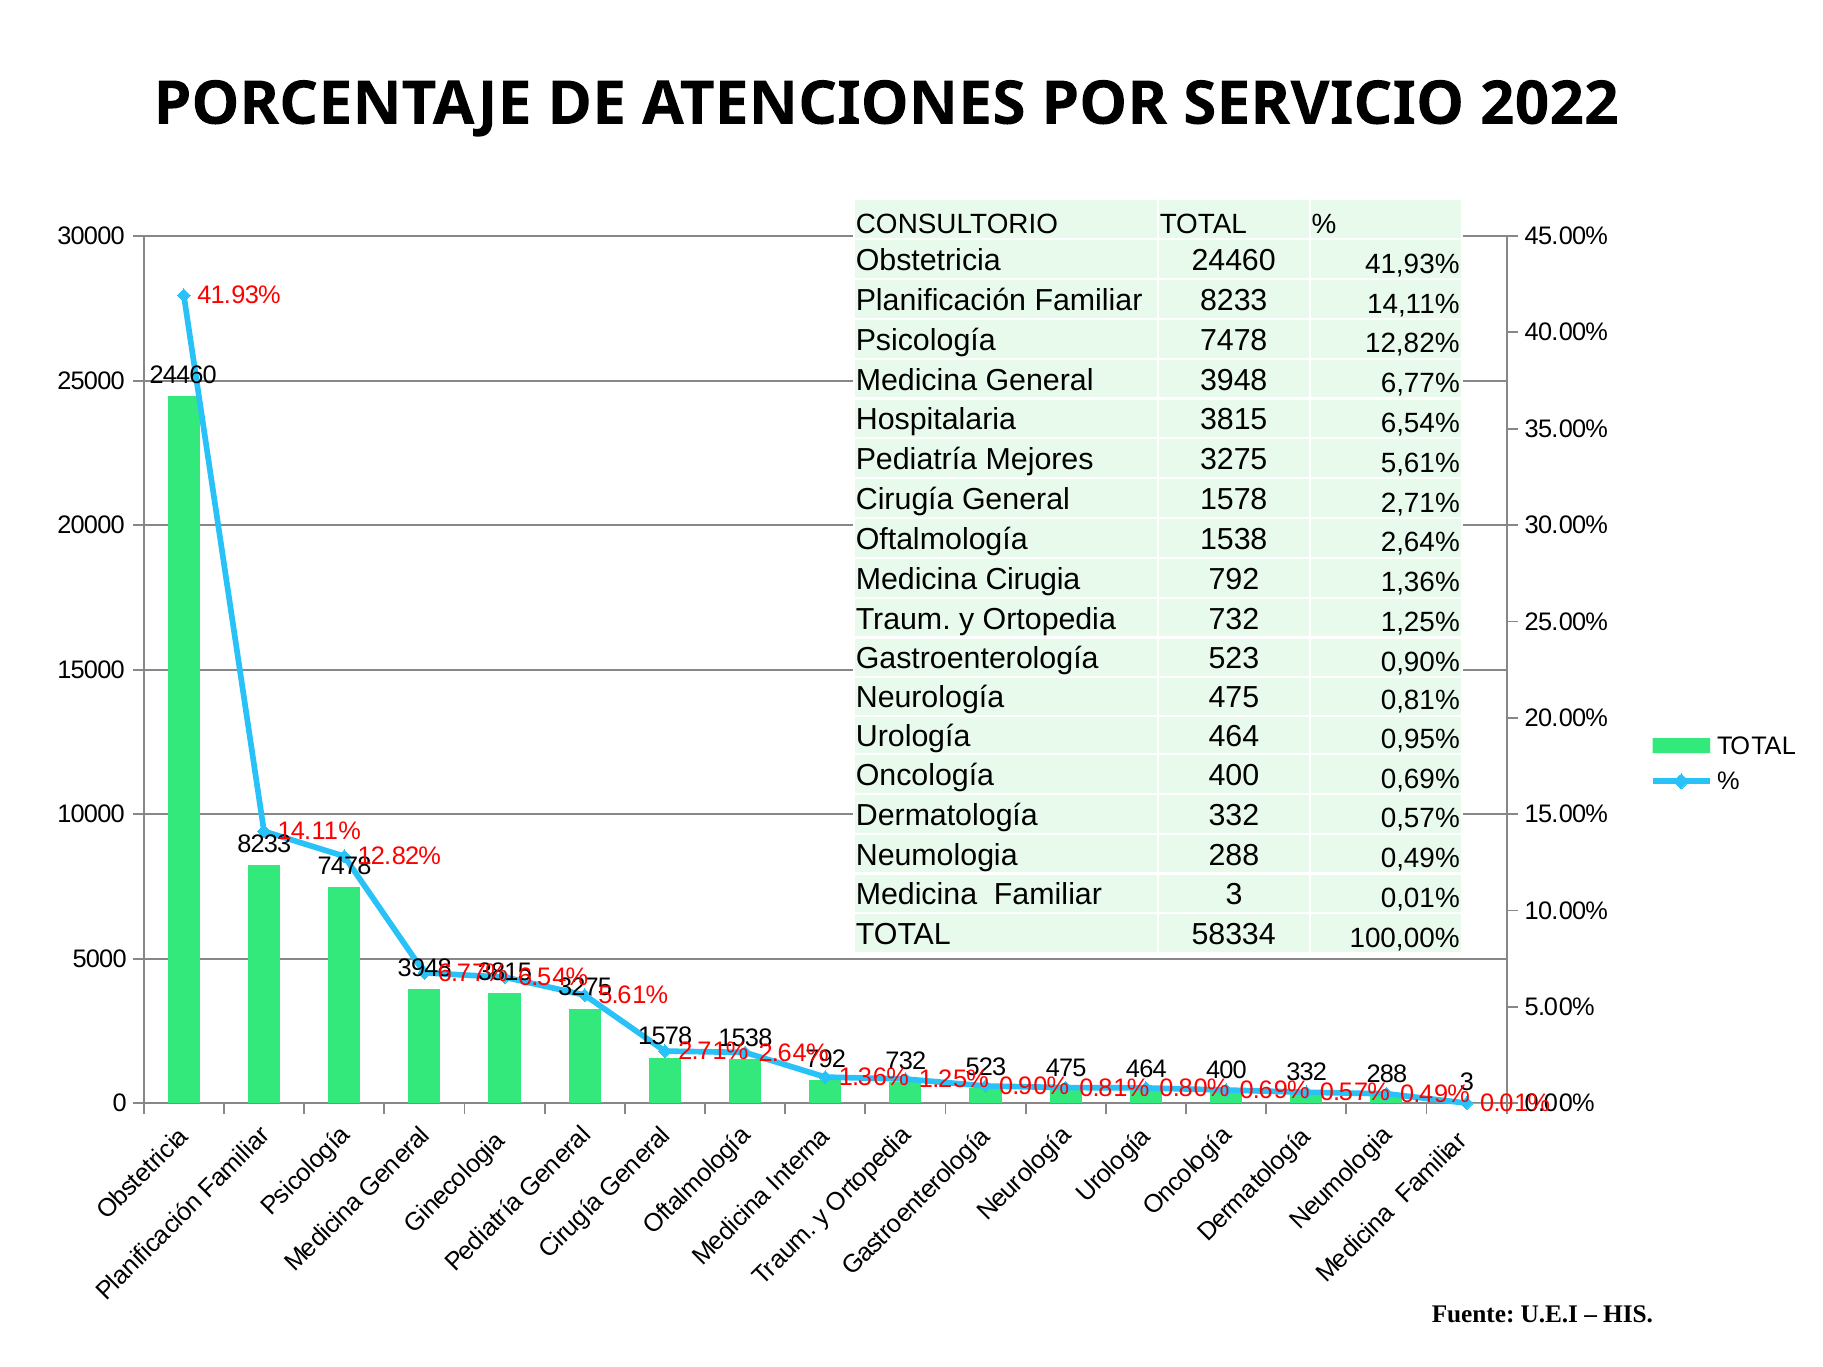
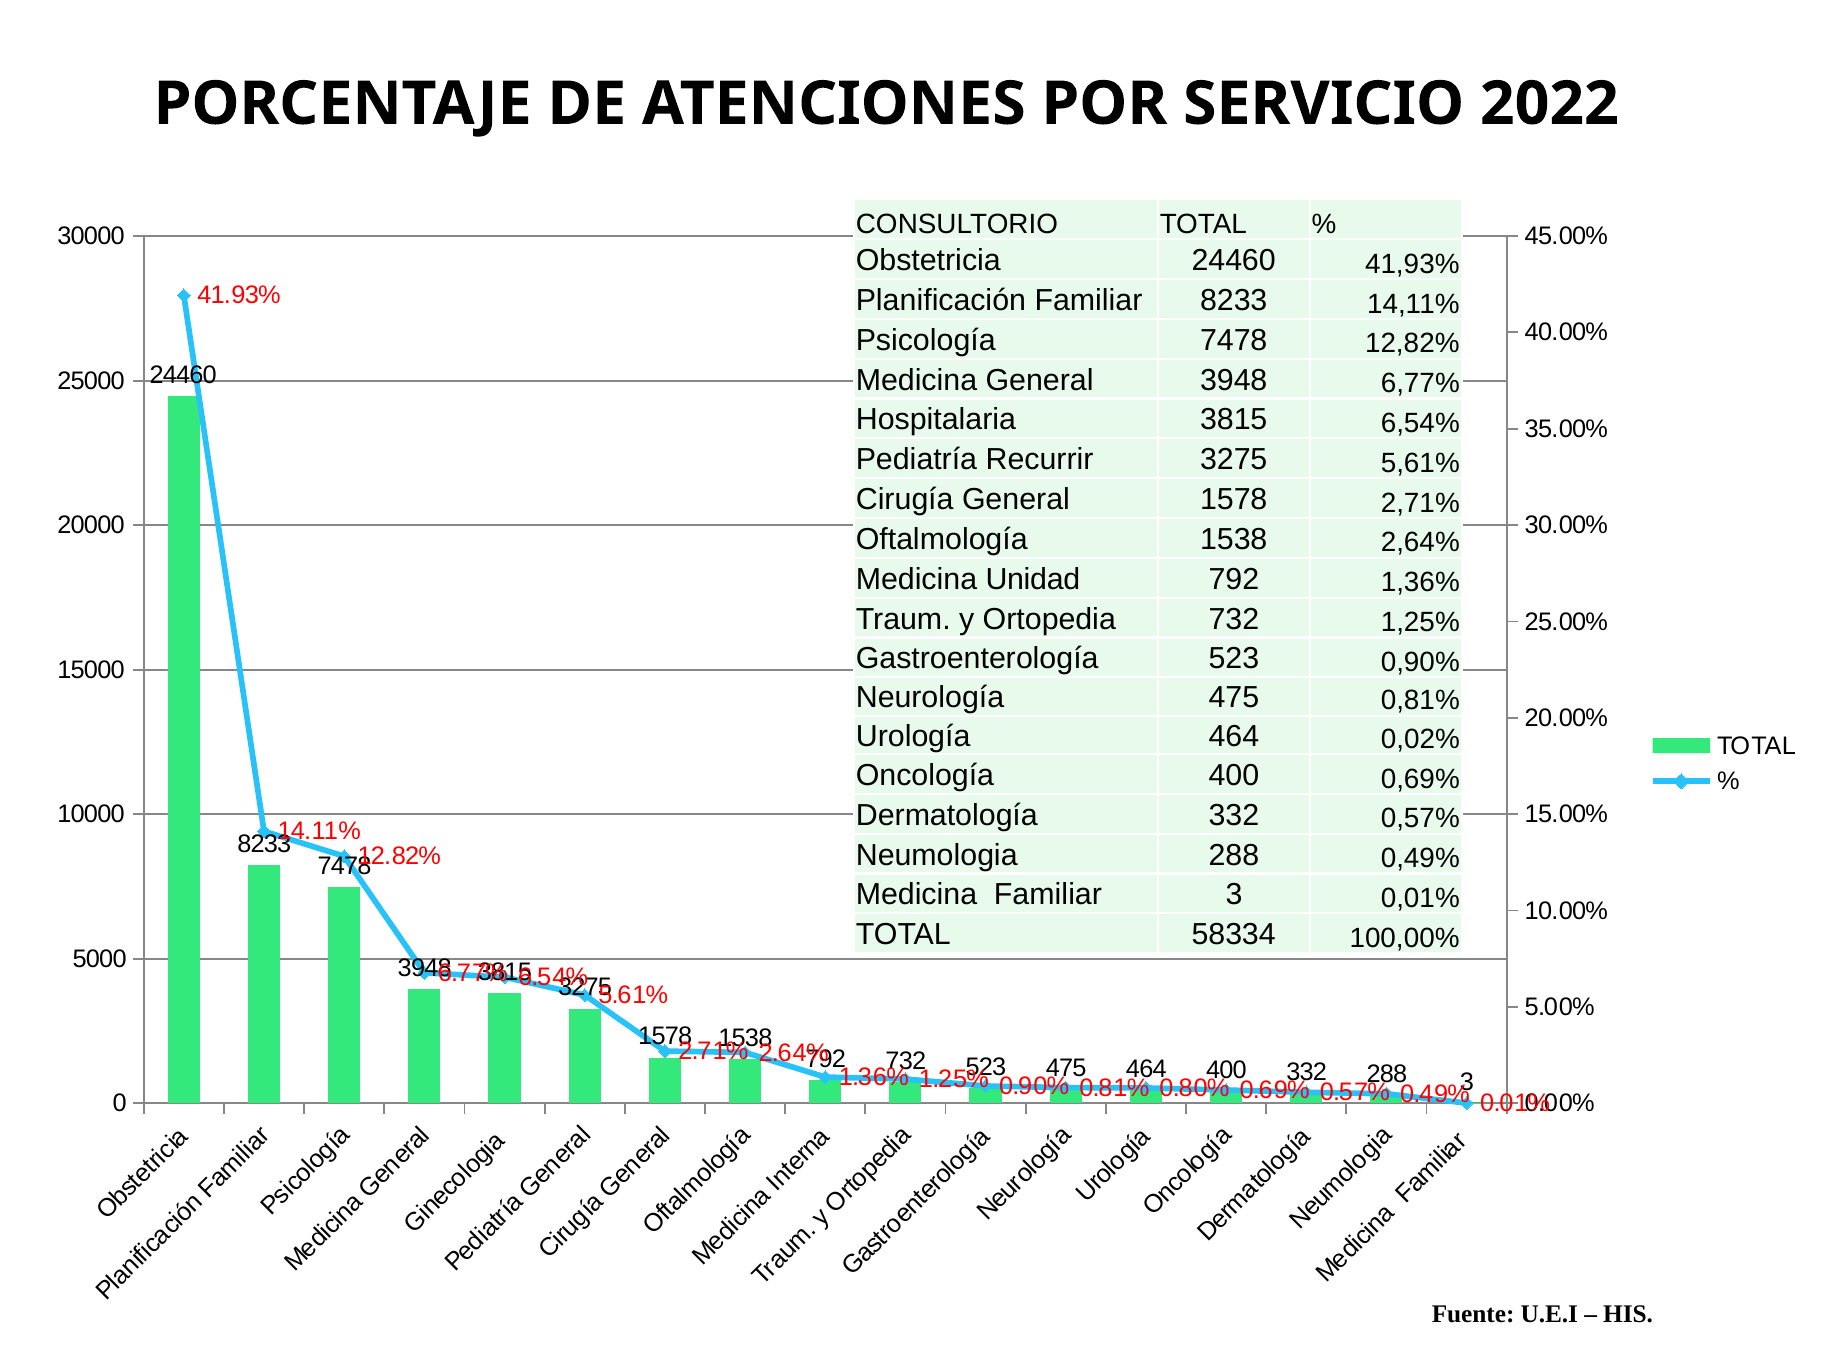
Mejores: Mejores -> Recurrir
Cirugia: Cirugia -> Unidad
0,95%: 0,95% -> 0,02%
